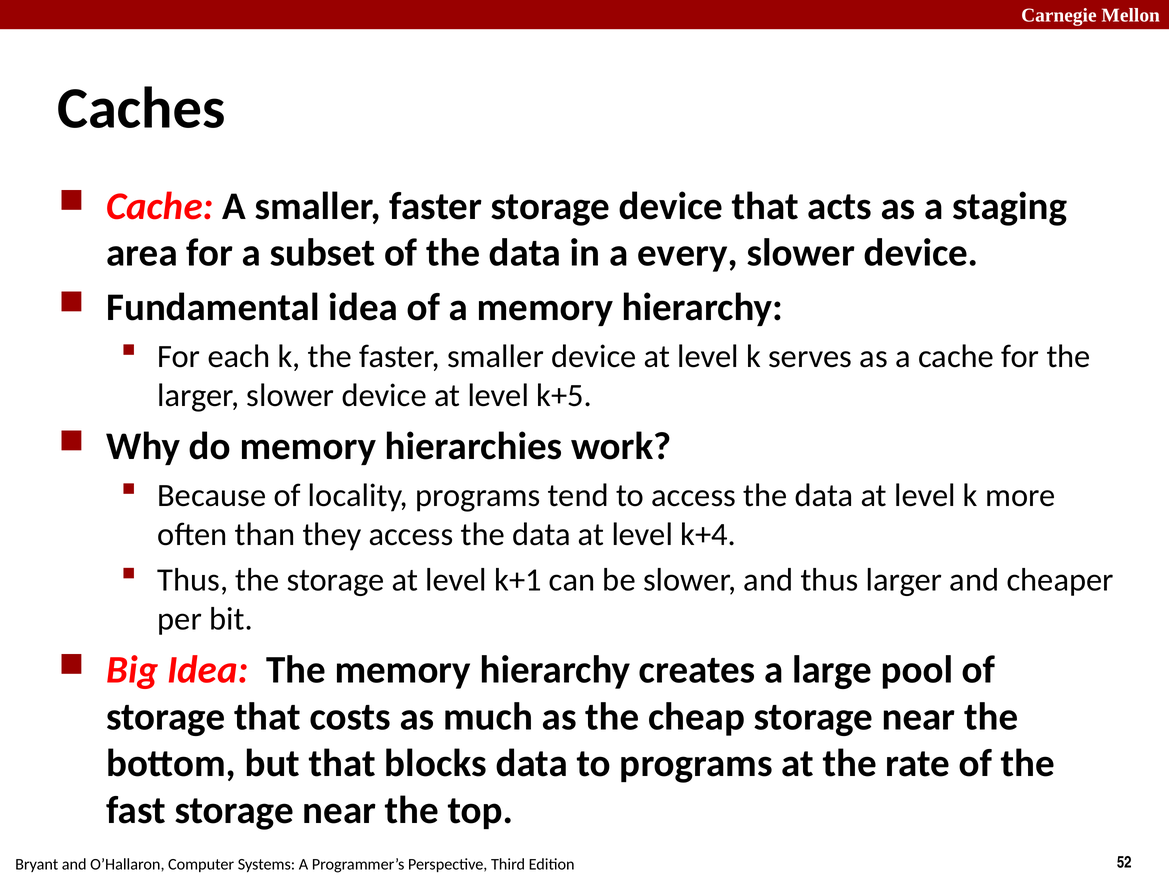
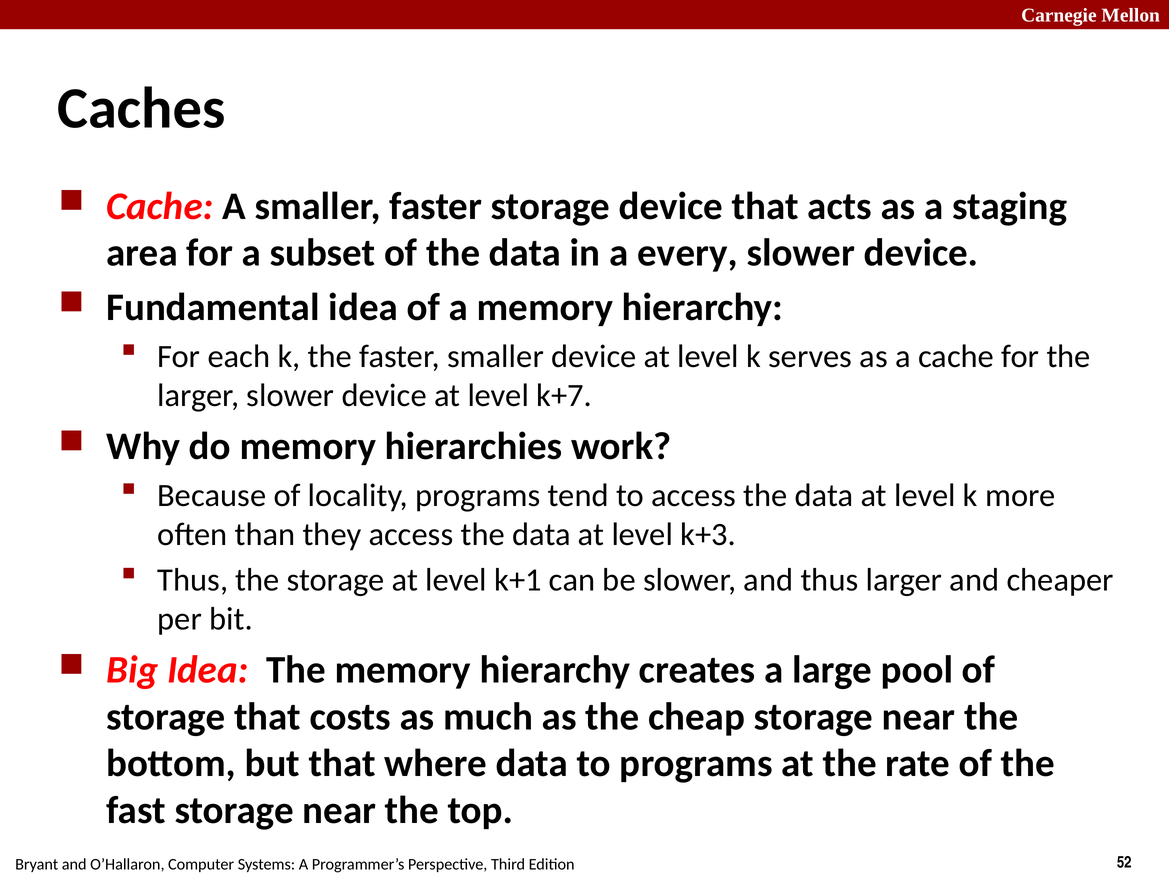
k+5: k+5 -> k+7
k+4: k+4 -> k+3
blocks: blocks -> where
